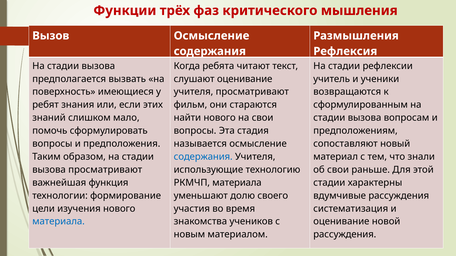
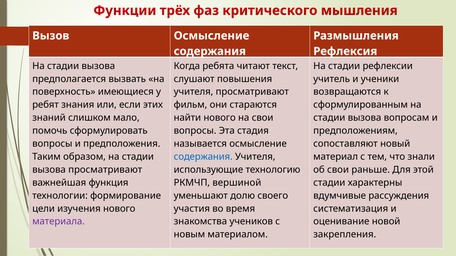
слушают оценивание: оценивание -> повышения
РКМЧП материала: материала -> вершиной
материала at (59, 222) colour: blue -> purple
рассуждения at (345, 235): рассуждения -> закрепления
